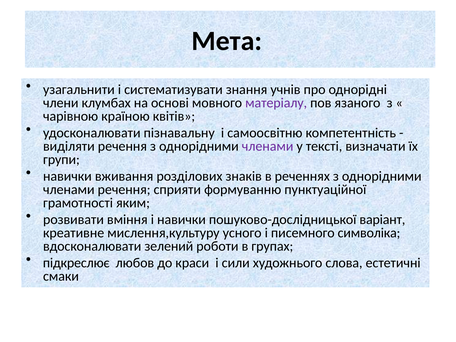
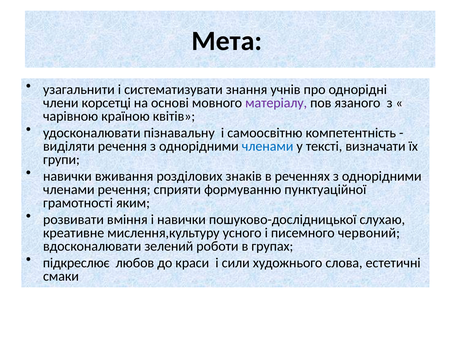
клумбах: клумбах -> корсетці
членами at (268, 146) colour: purple -> blue
варіант: варіант -> слухаю
символіка: символіка -> червоний
